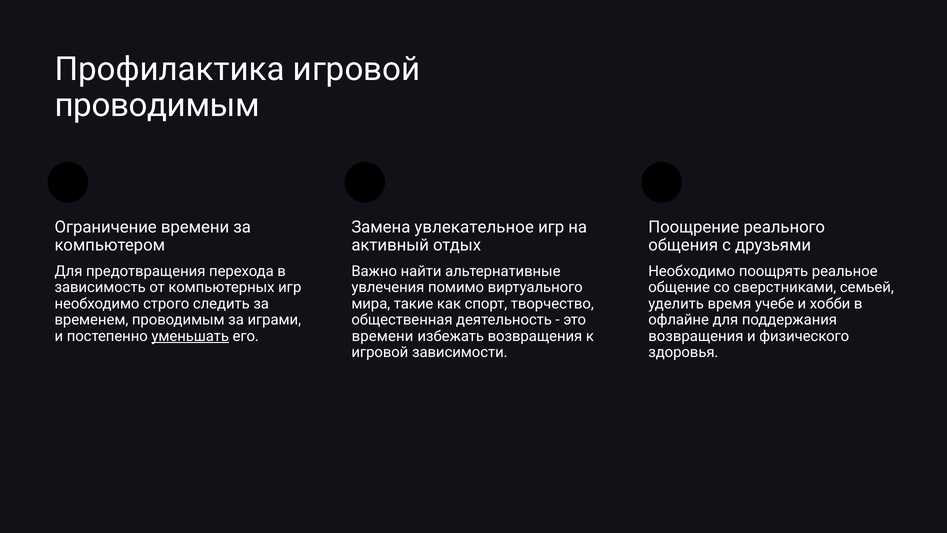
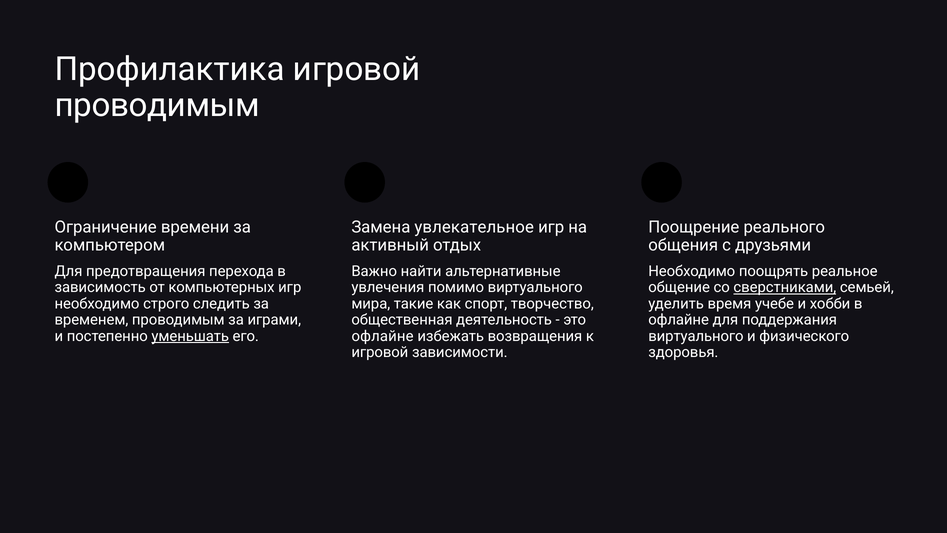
сверстниками underline: none -> present
времени at (383, 336): времени -> офлайне
возвращения at (696, 336): возвращения -> виртуального
